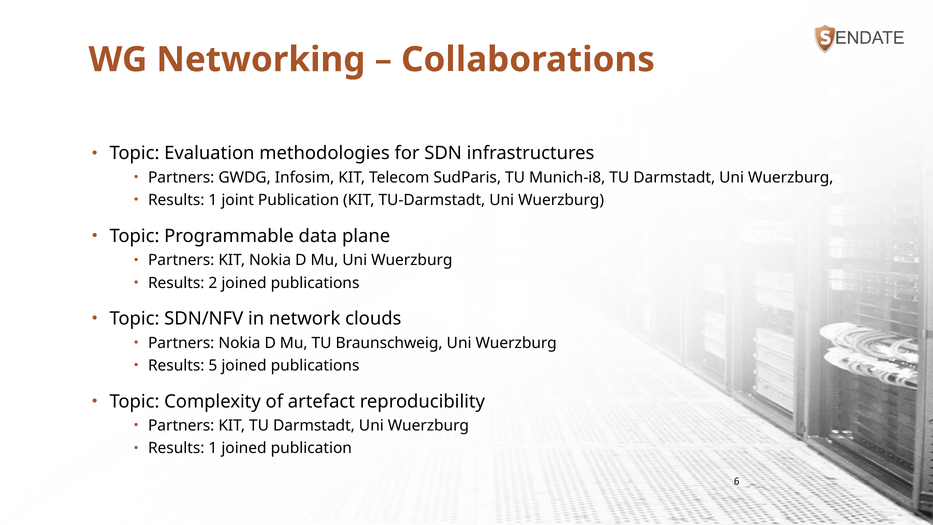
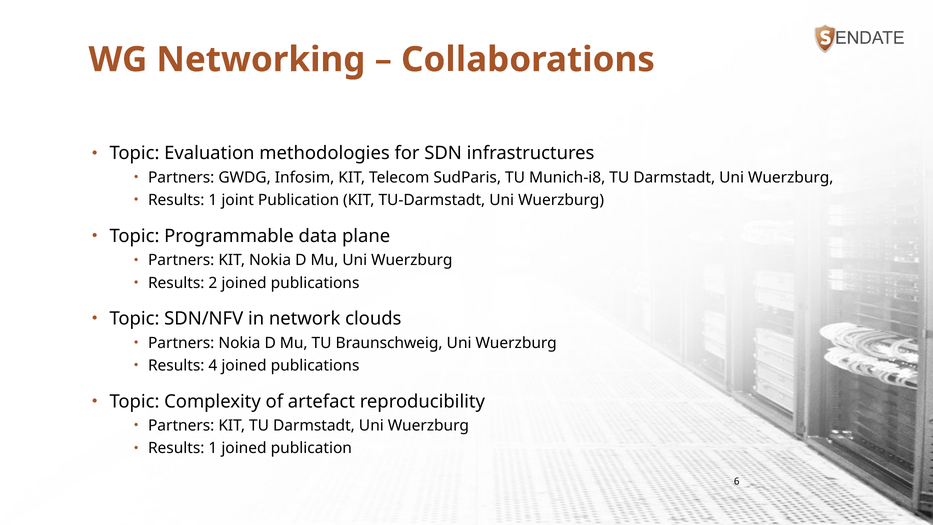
5: 5 -> 4
